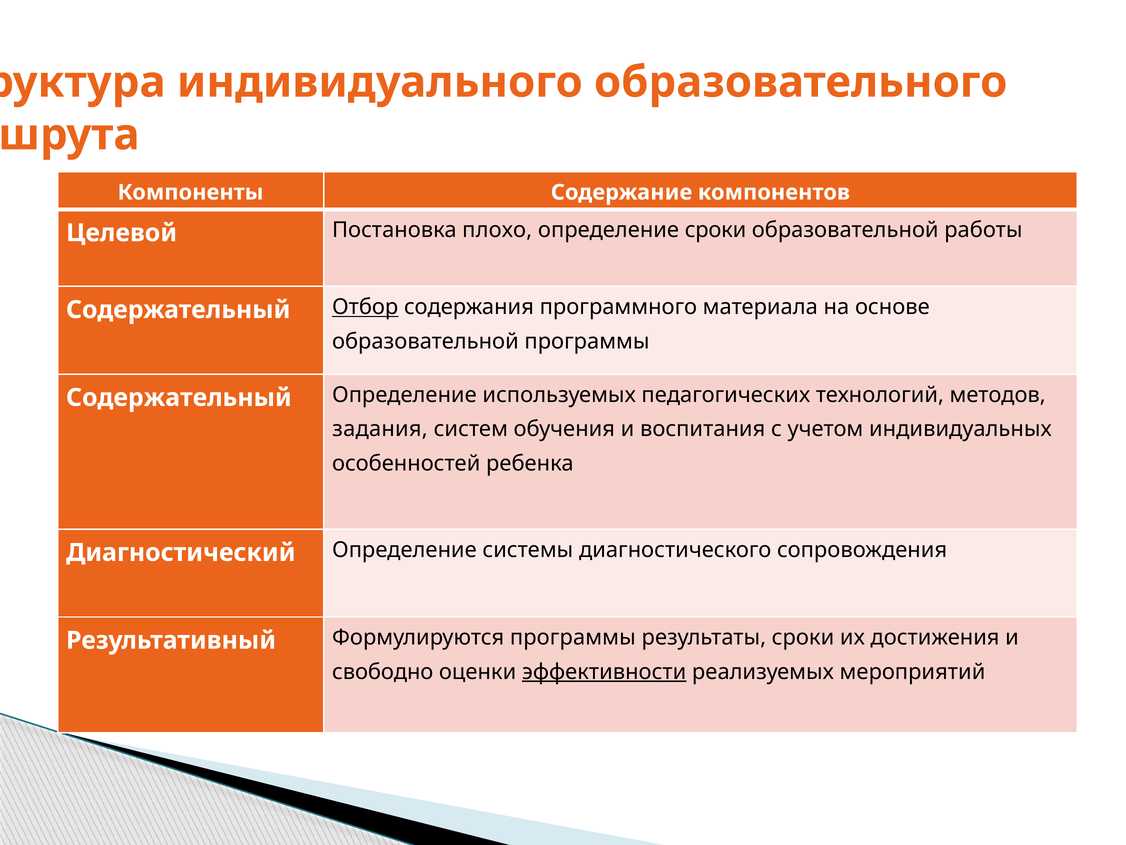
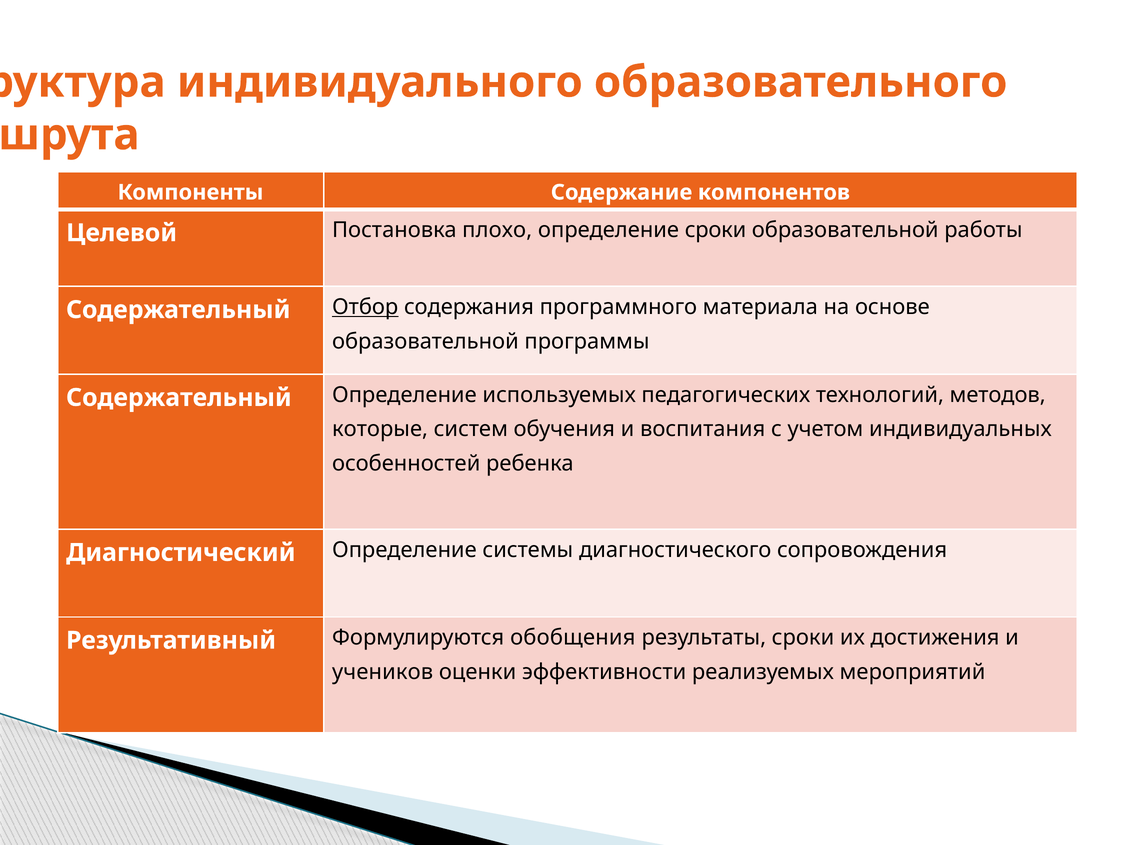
задания: задания -> которые
Формулируются программы: программы -> обобщения
свободно: свободно -> учеников
эффективности underline: present -> none
